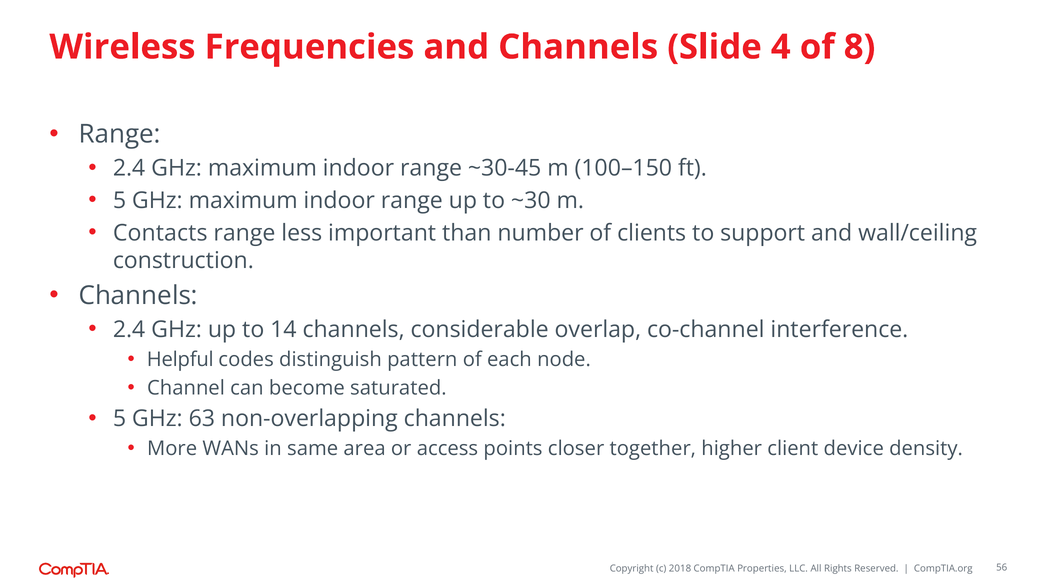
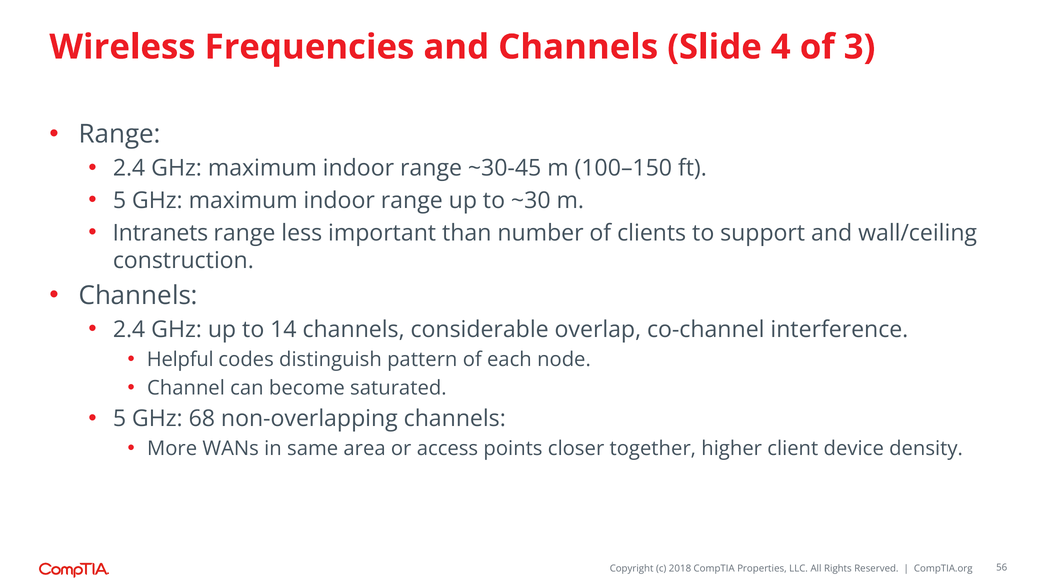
8: 8 -> 3
Contacts: Contacts -> Intranets
63: 63 -> 68
